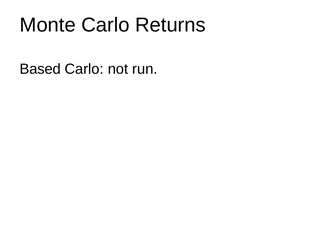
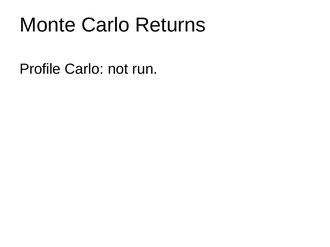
Based: Based -> Profile
